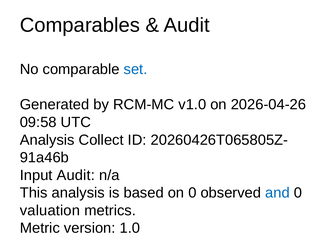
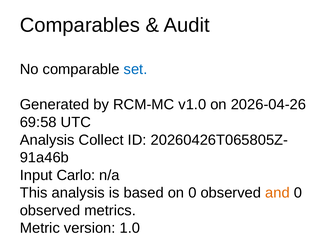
09:58: 09:58 -> 69:58
Input Audit: Audit -> Carlo
and colour: blue -> orange
valuation at (50, 211): valuation -> observed
